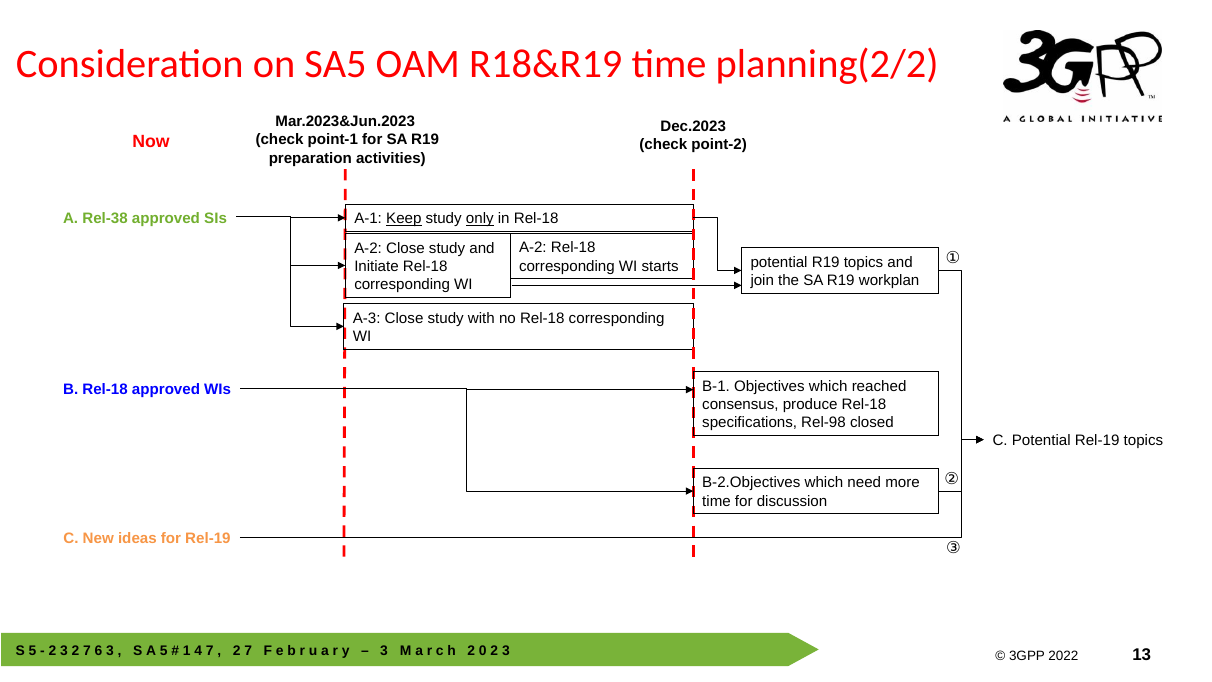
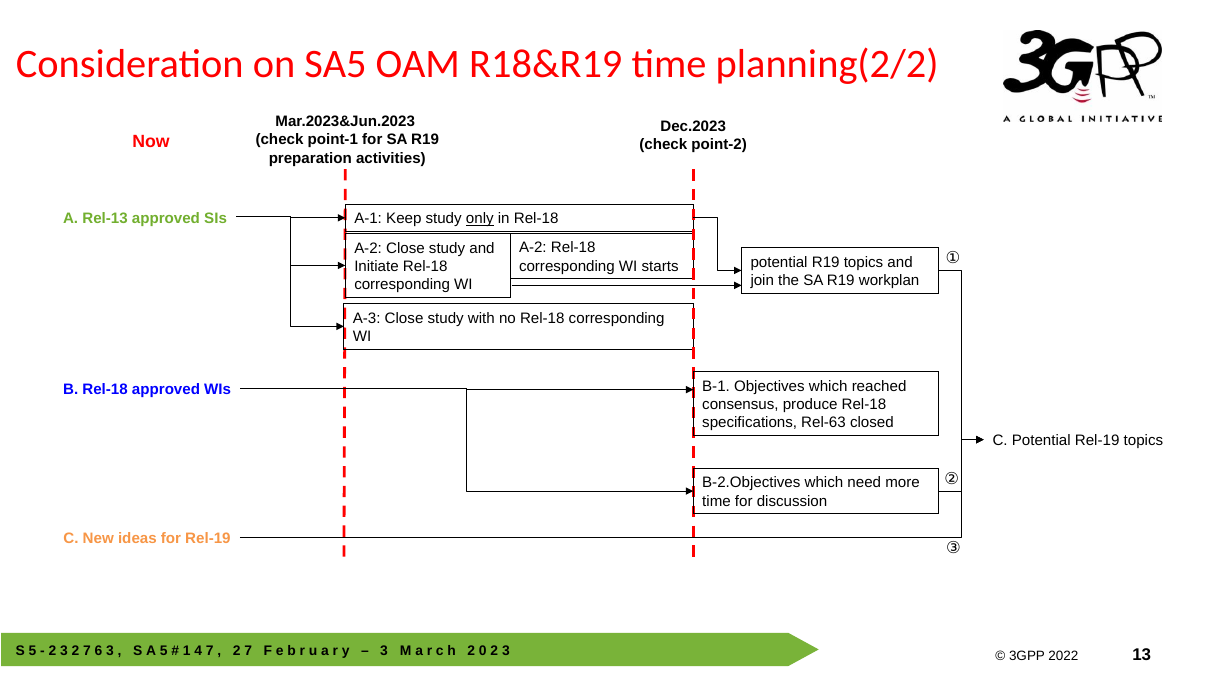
Rel-38: Rel-38 -> Rel-13
Keep underline: present -> none
Rel-98: Rel-98 -> Rel-63
